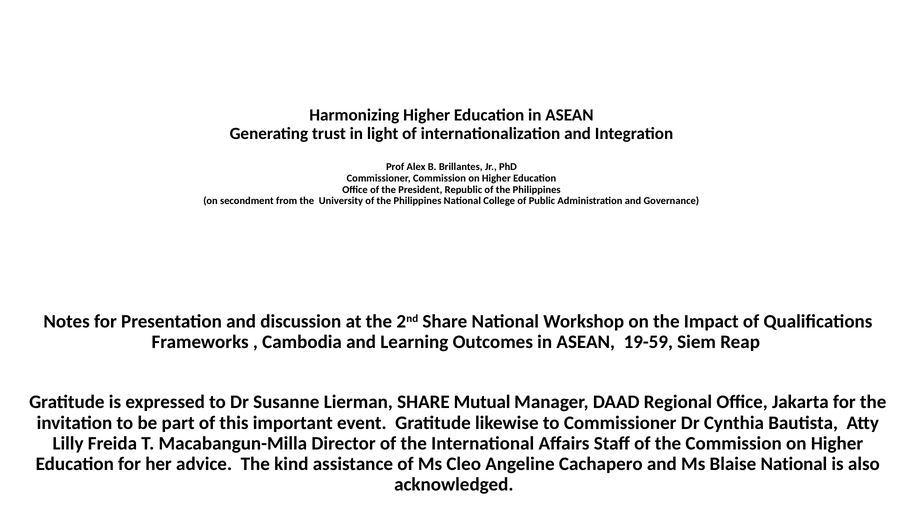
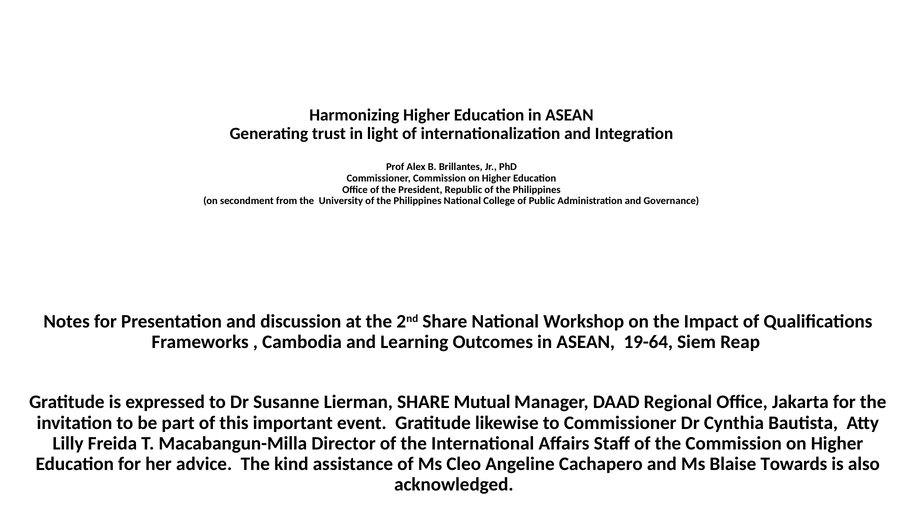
19-59: 19-59 -> 19-64
Blaise National: National -> Towards
